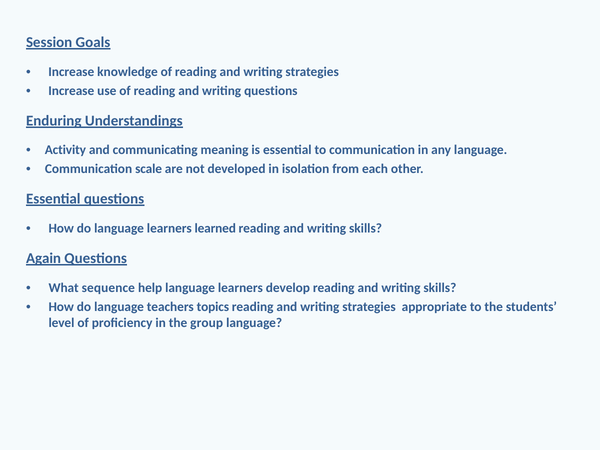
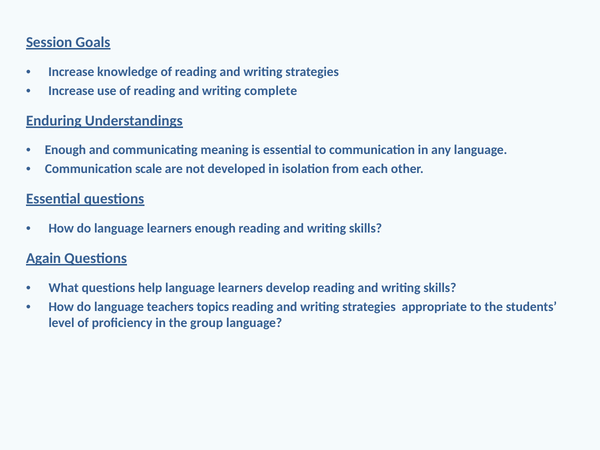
writing questions: questions -> complete
Activity at (65, 150): Activity -> Enough
learners learned: learned -> enough
What sequence: sequence -> questions
